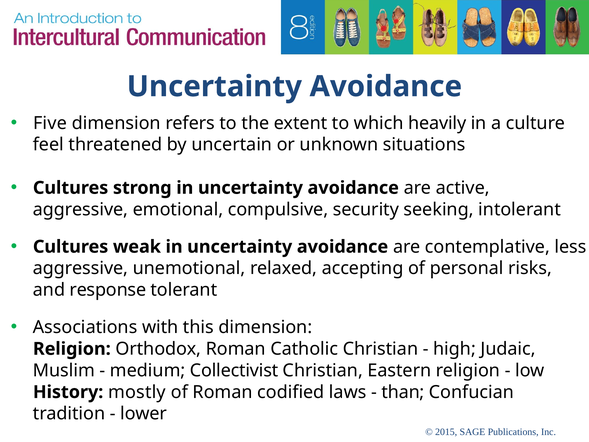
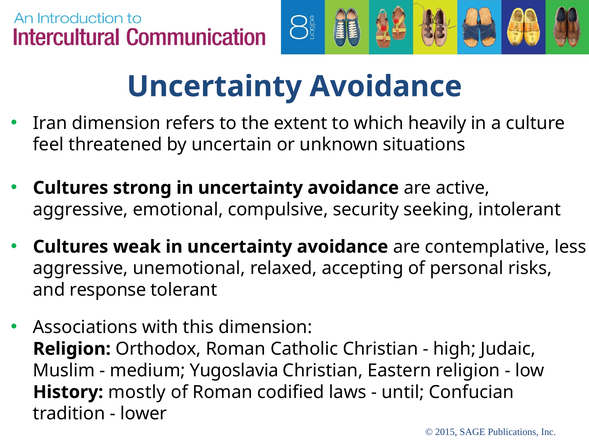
Five: Five -> Iran
Collectivist: Collectivist -> Yugoslavia
than: than -> until
